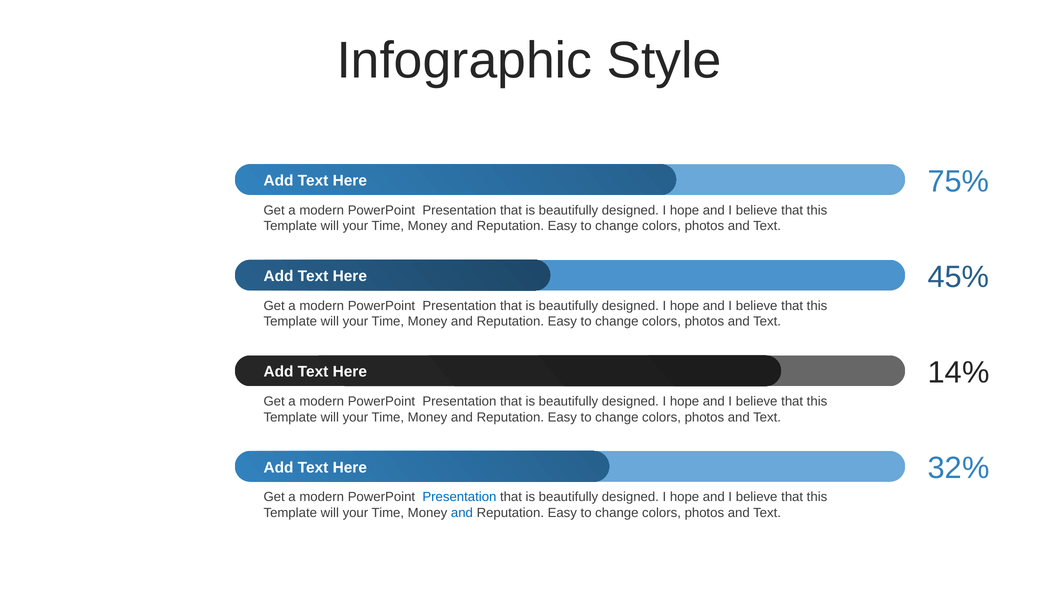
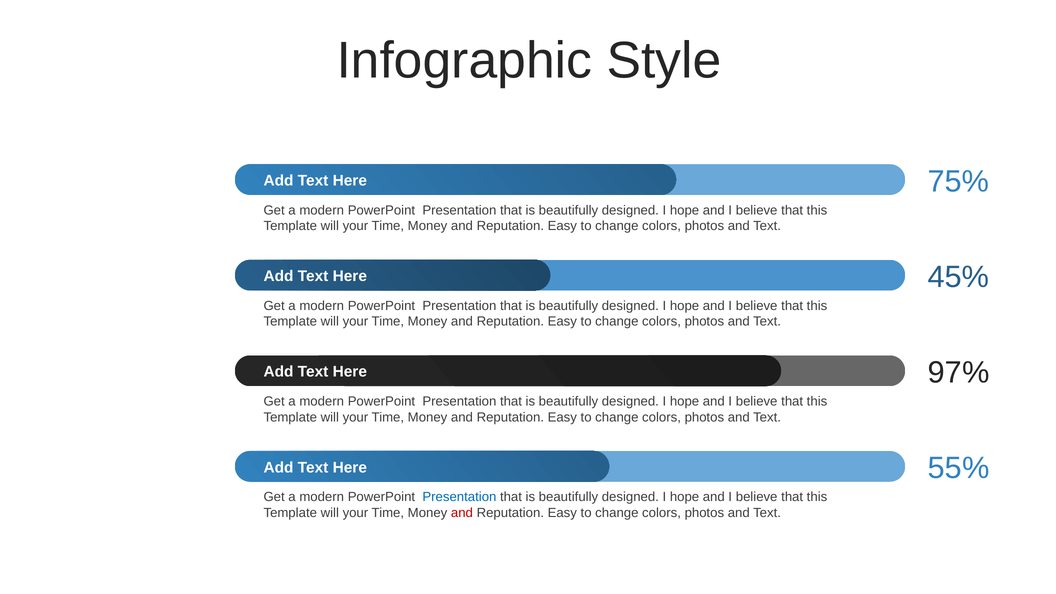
14%: 14% -> 97%
32%: 32% -> 55%
and at (462, 513) colour: blue -> red
